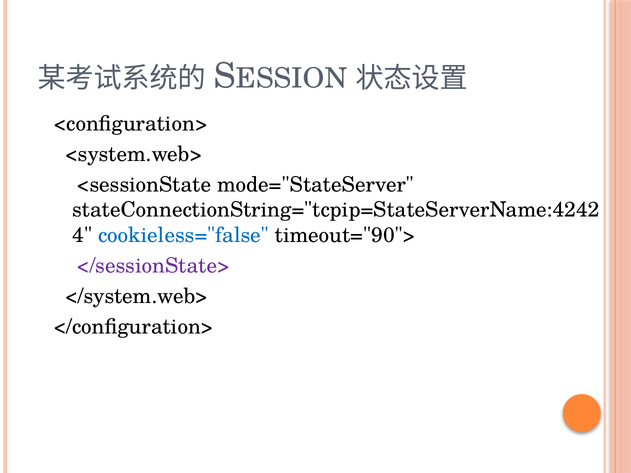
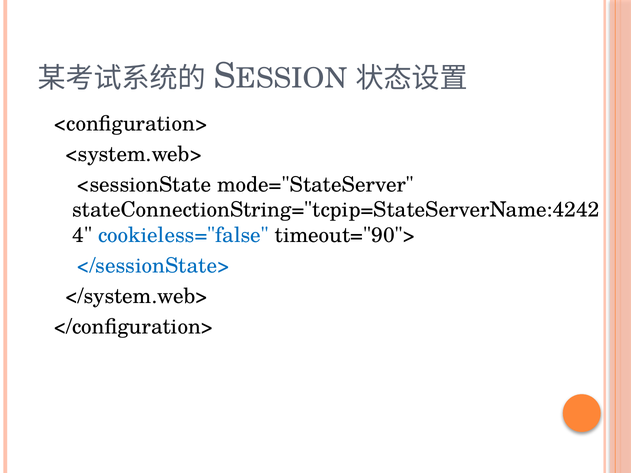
</sessionState> colour: purple -> blue
